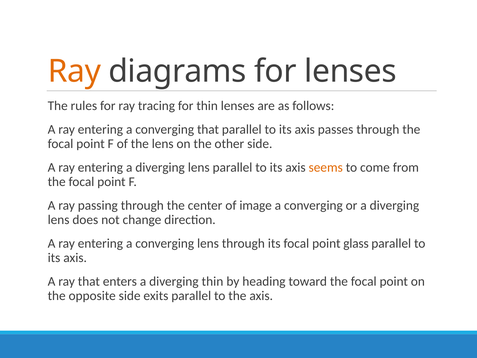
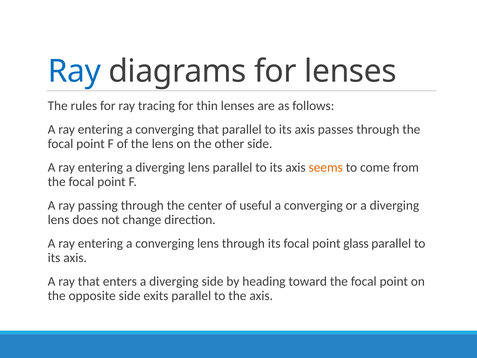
Ray at (74, 71) colour: orange -> blue
image: image -> useful
diverging thin: thin -> side
